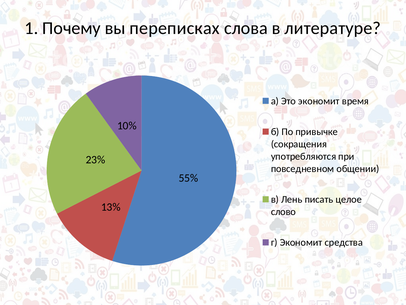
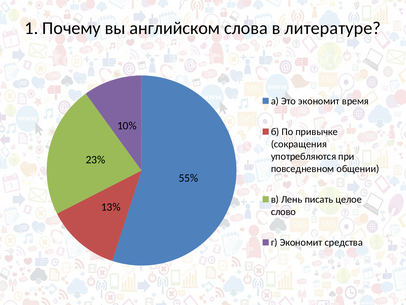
переписках: переписках -> английском
